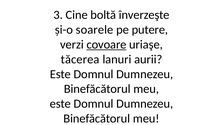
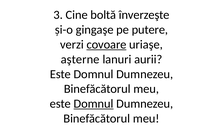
soarele: soarele -> gingaşe
tăcerea: tăcerea -> aşterne
Domnul at (94, 104) underline: none -> present
